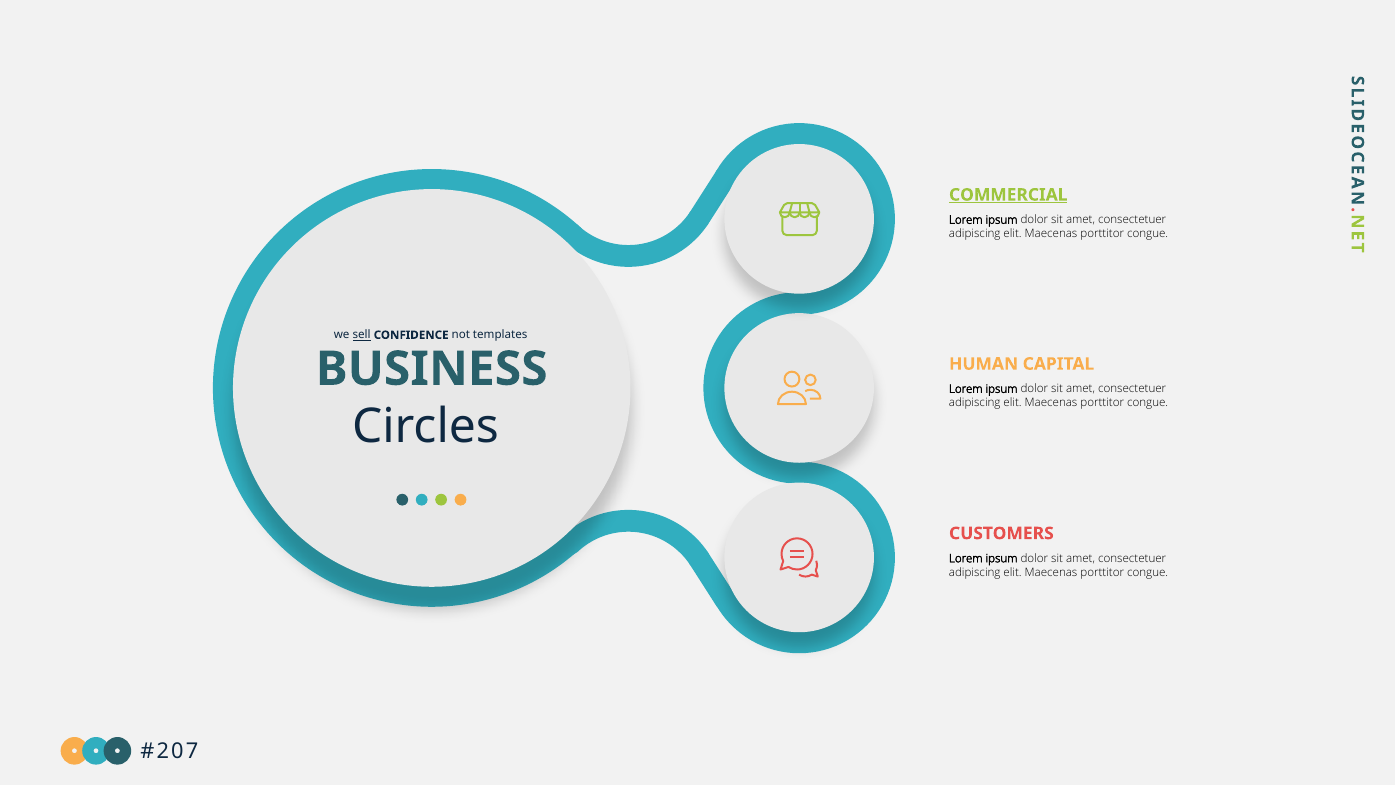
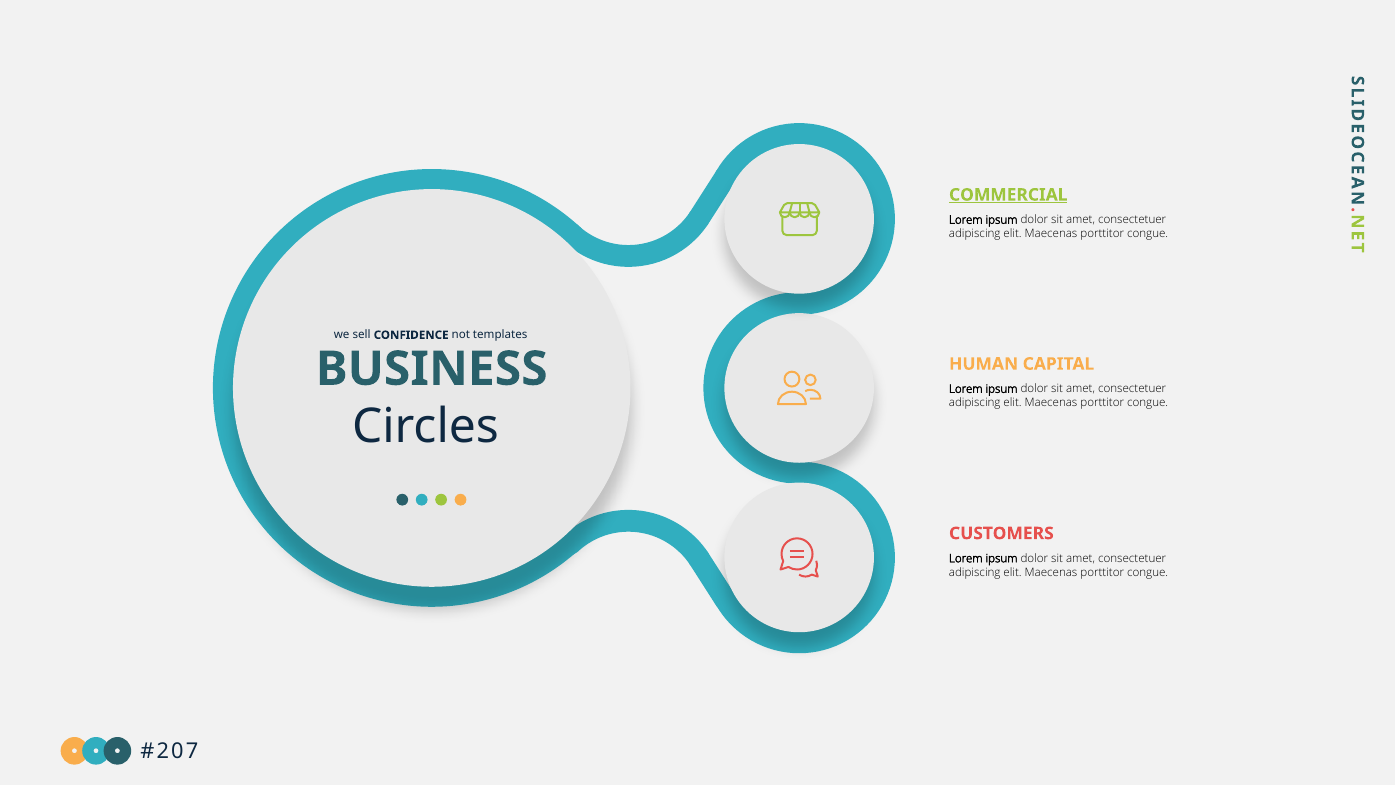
sell underline: present -> none
